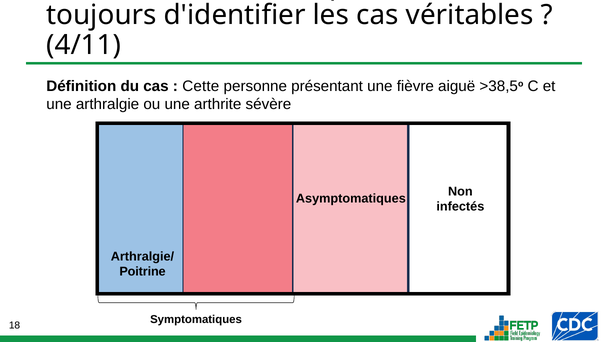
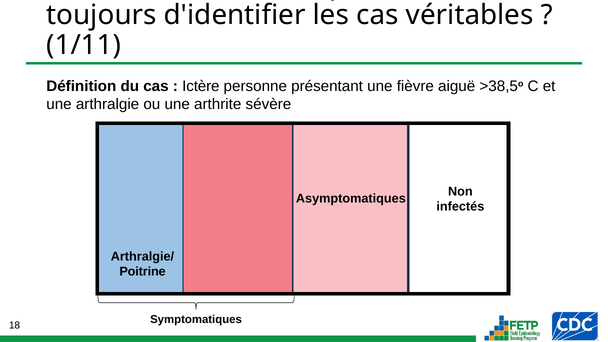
4/11: 4/11 -> 1/11
Cette: Cette -> Ictère
